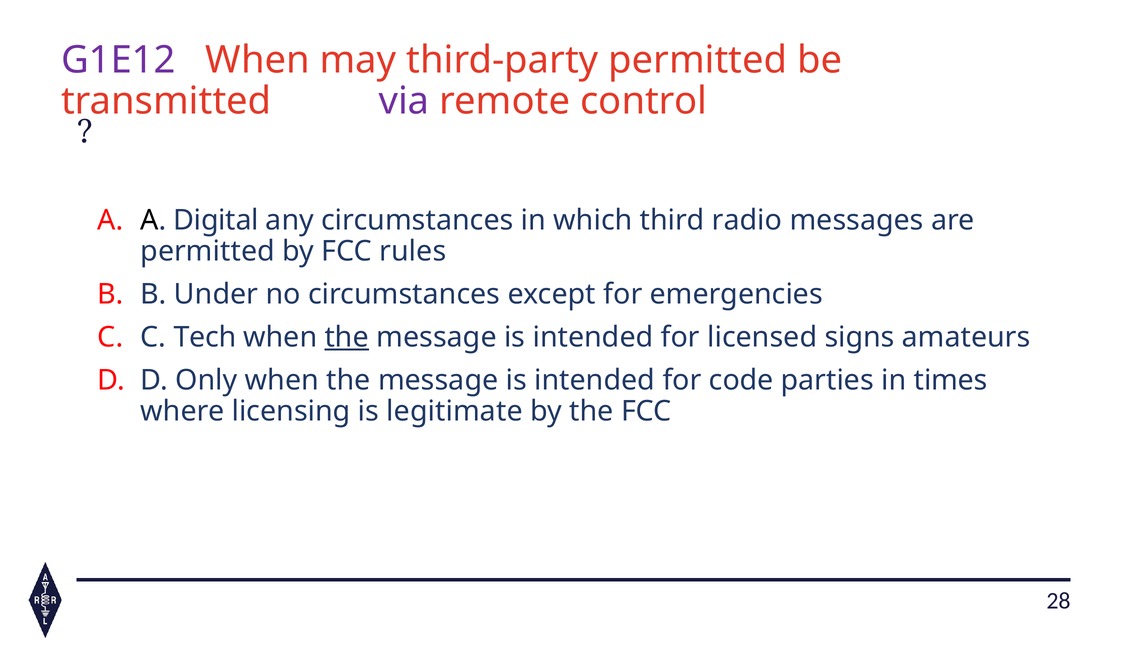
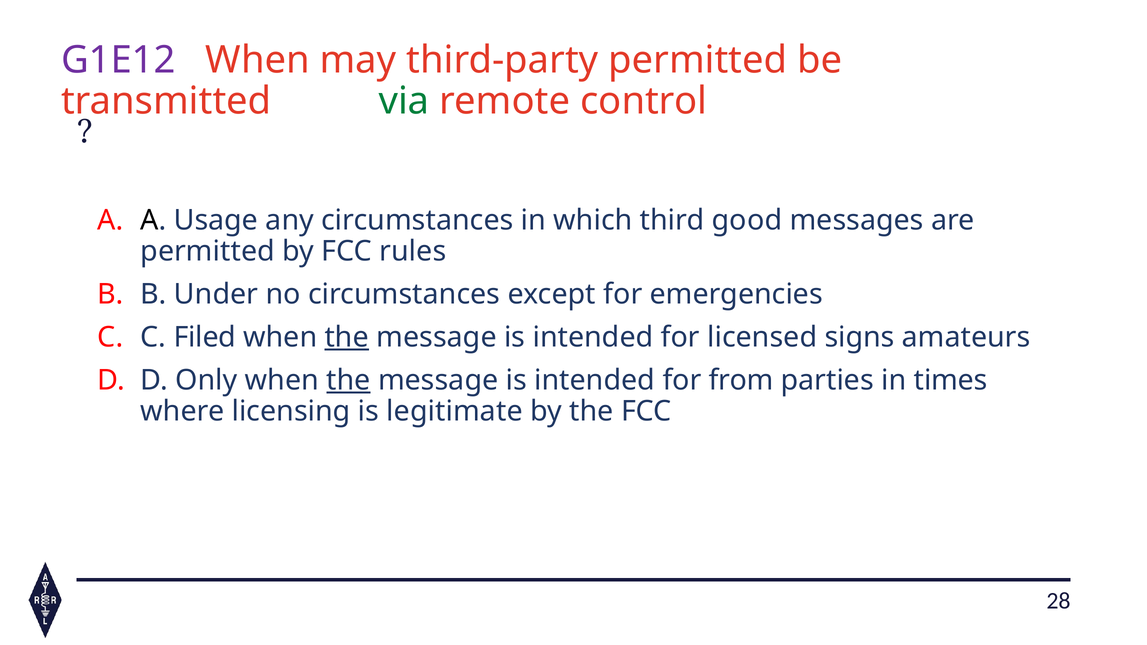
via colour: purple -> green
Digital: Digital -> Usage
radio: radio -> good
Tech: Tech -> Filed
the at (348, 380) underline: none -> present
code: code -> from
